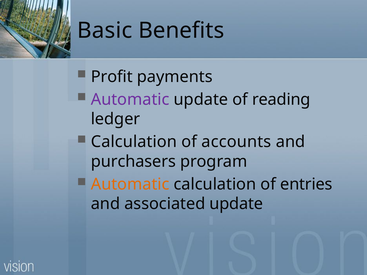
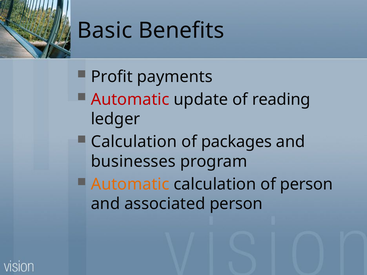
Automatic at (130, 100) colour: purple -> red
accounts: accounts -> packages
purchasers: purchasers -> businesses
of entries: entries -> person
associated update: update -> person
